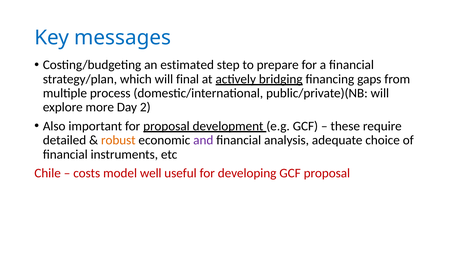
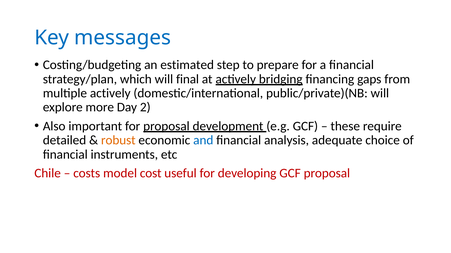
multiple process: process -> actively
and colour: purple -> blue
well: well -> cost
